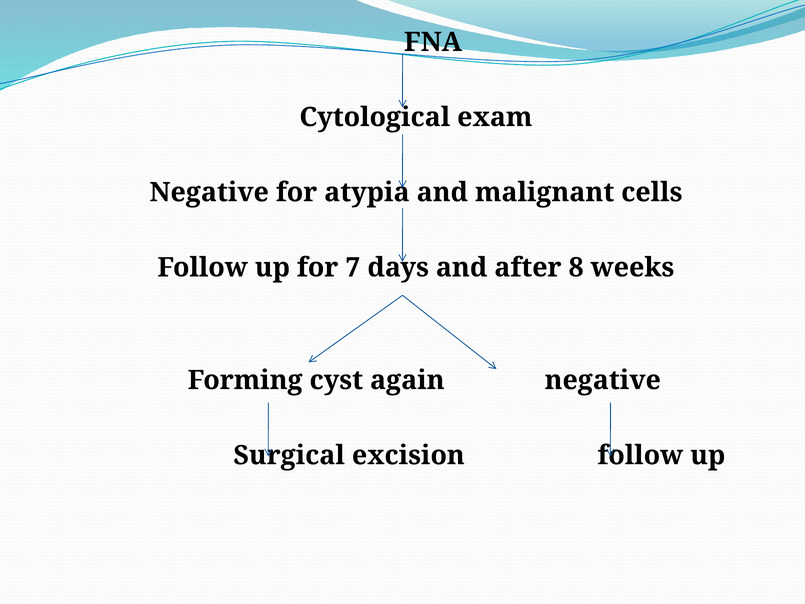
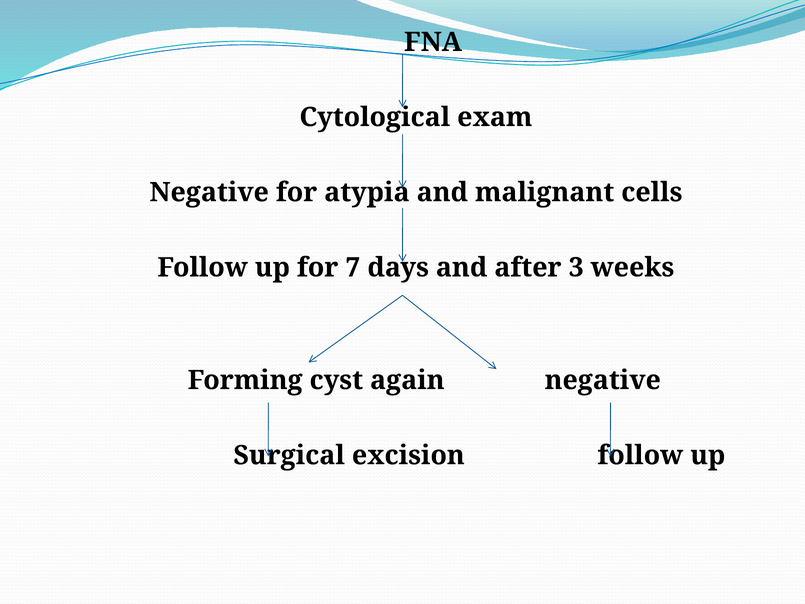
8: 8 -> 3
